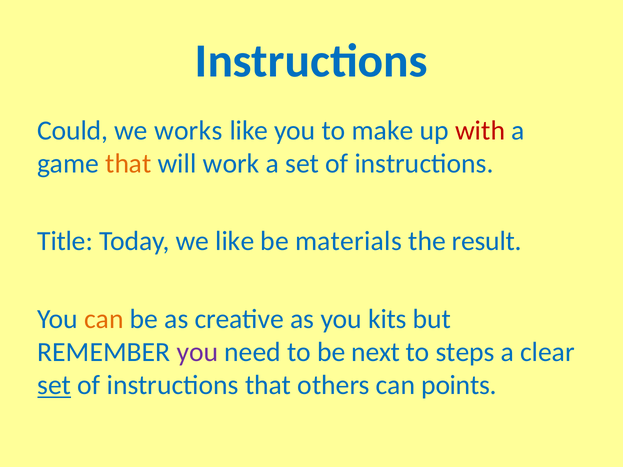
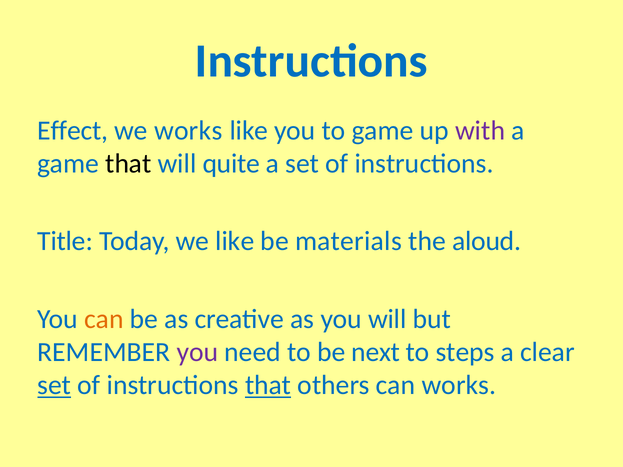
Could: Could -> Effect
to make: make -> game
with colour: red -> purple
that at (128, 164) colour: orange -> black
work: work -> quite
result: result -> aloud
you kits: kits -> will
that at (268, 386) underline: none -> present
can points: points -> works
